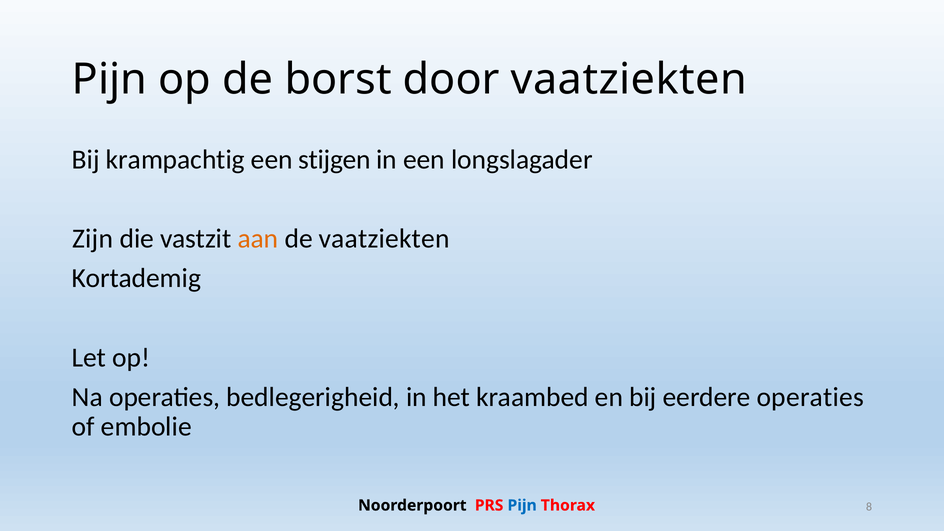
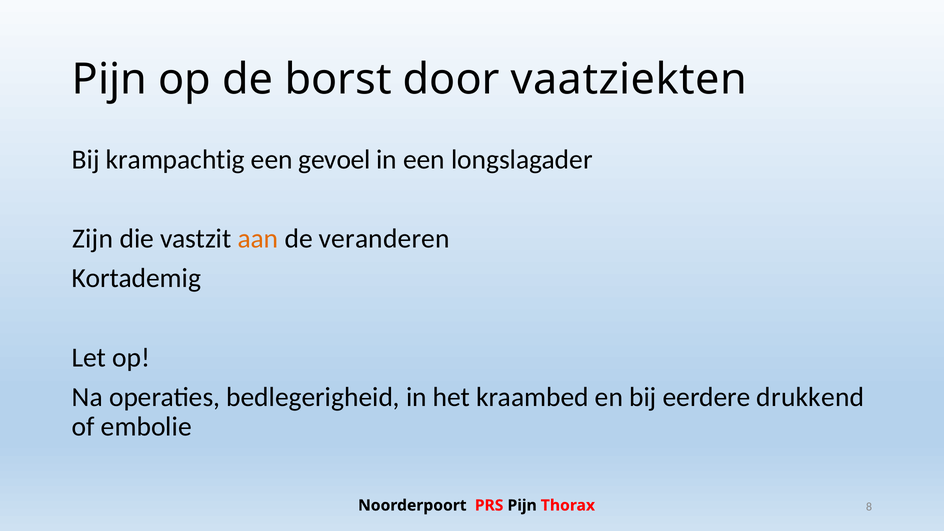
stijgen: stijgen -> gevoel
de vaatziekten: vaatziekten -> veranderen
eerdere operaties: operaties -> drukkend
Pijn at (522, 505) colour: blue -> black
